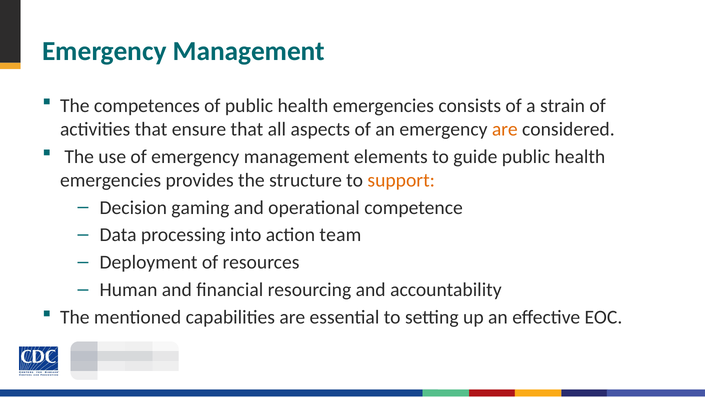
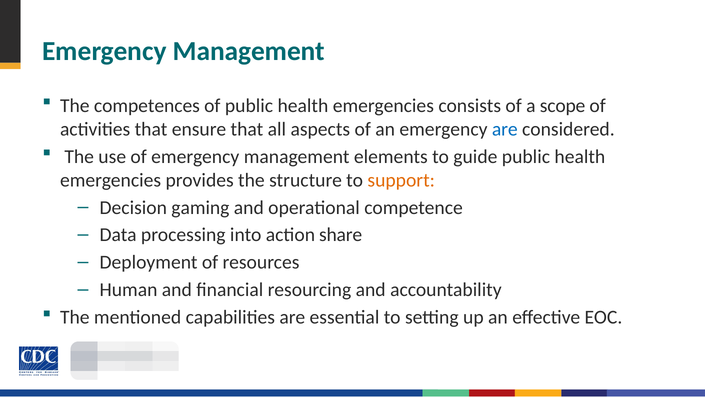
strain: strain -> scope
are at (505, 129) colour: orange -> blue
team: team -> share
